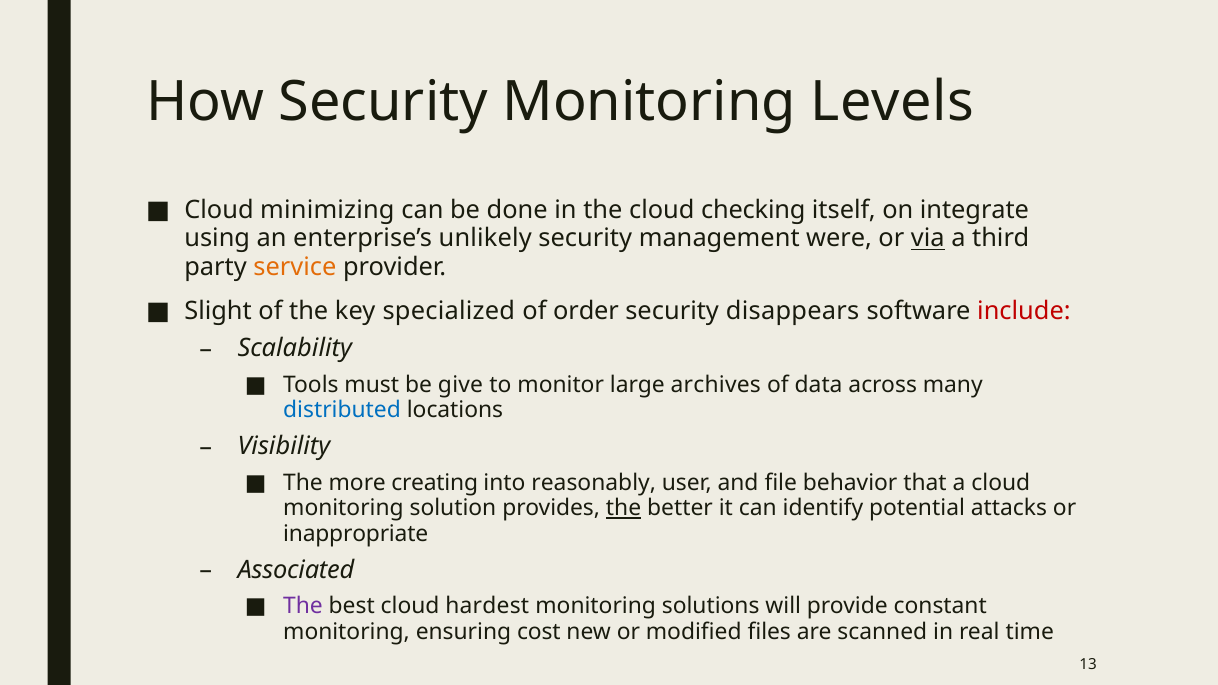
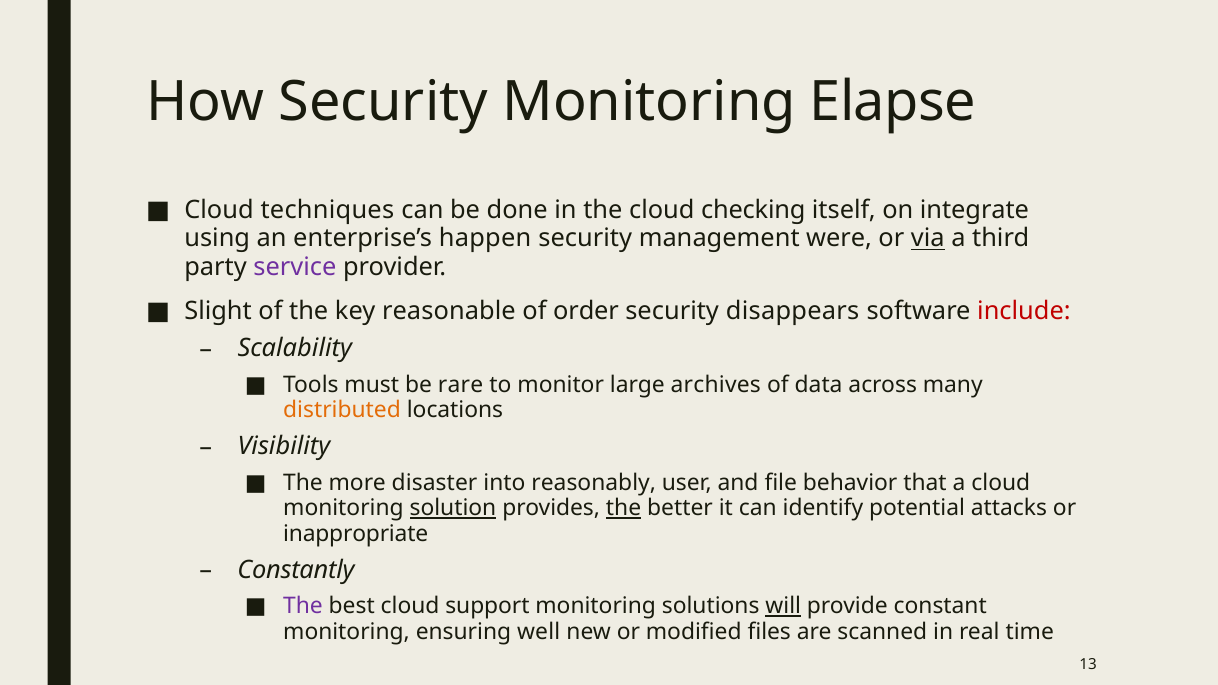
Levels: Levels -> Elapse
minimizing: minimizing -> techniques
unlikely: unlikely -> happen
service colour: orange -> purple
specialized: specialized -> reasonable
give: give -> rare
distributed colour: blue -> orange
creating: creating -> disaster
solution underline: none -> present
Associated: Associated -> Constantly
hardest: hardest -> support
will underline: none -> present
cost: cost -> well
